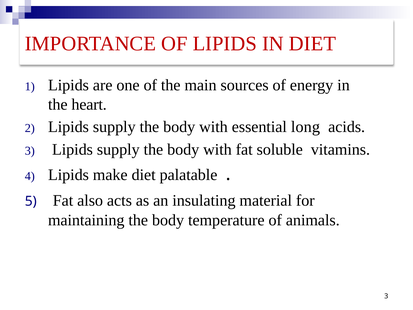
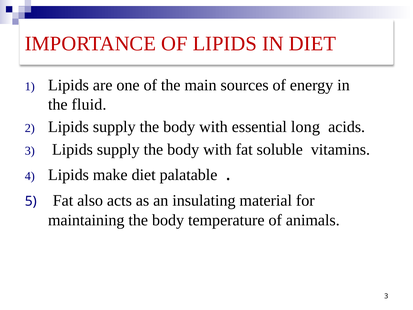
heart: heart -> fluid
